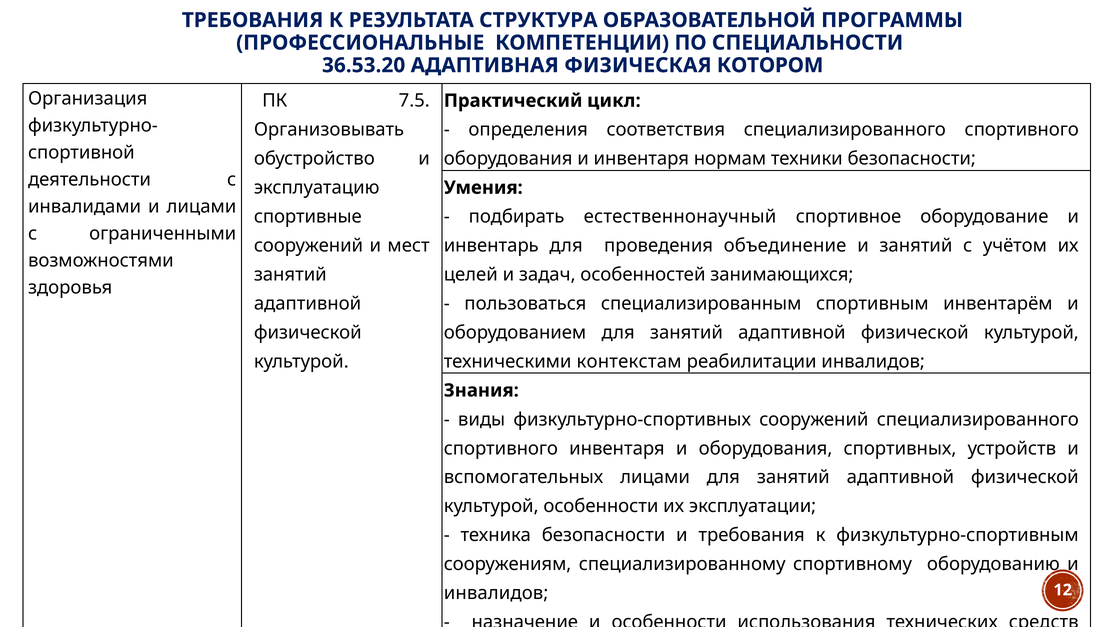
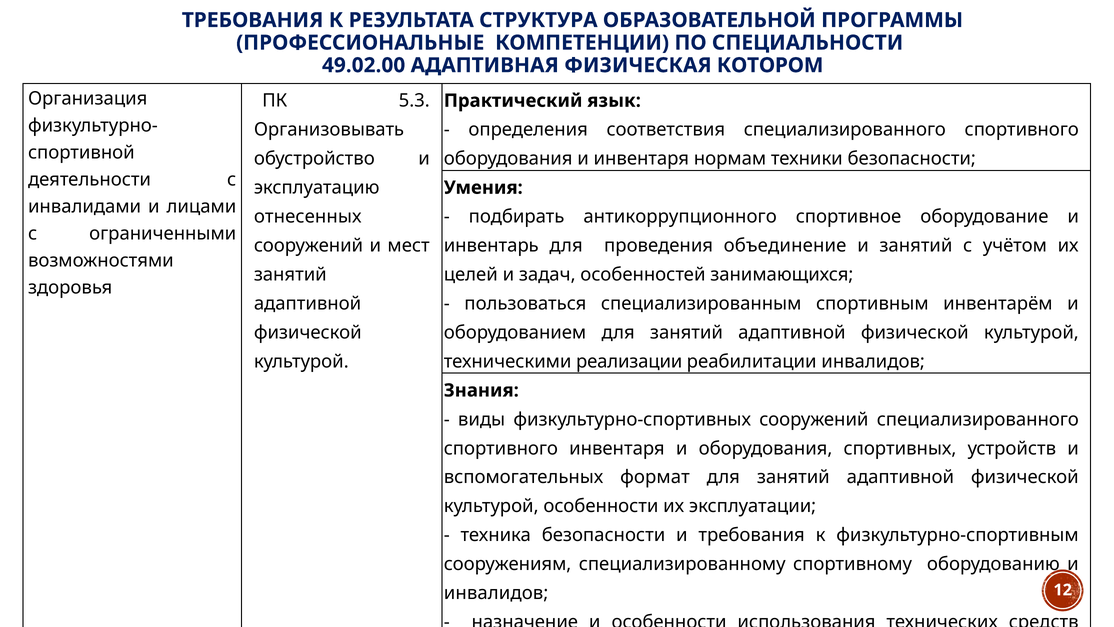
36.53.20: 36.53.20 -> 49.02.00
7.5: 7.5 -> 5.3
цикл: цикл -> язык
спортивные: спортивные -> отнесенных
естественнонаучный: естественнонаучный -> антикоррупционного
контекстам: контекстам -> реализации
вспомогательных лицами: лицами -> формат
